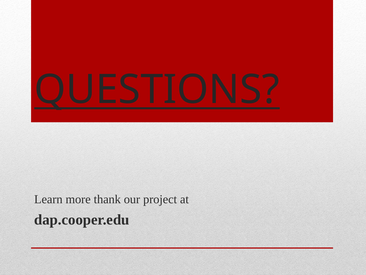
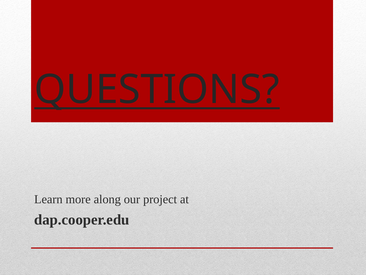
thank: thank -> along
